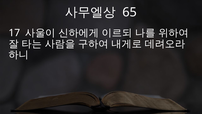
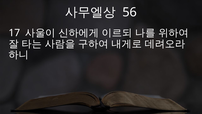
65: 65 -> 56
